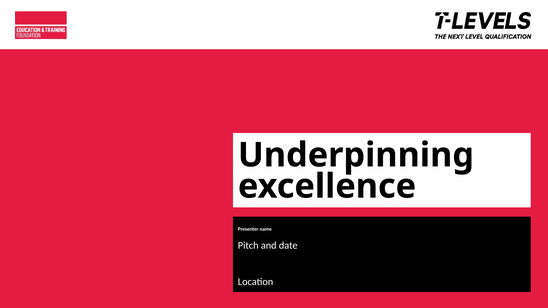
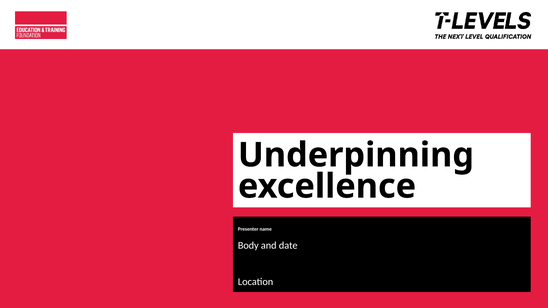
Pitch: Pitch -> Body
